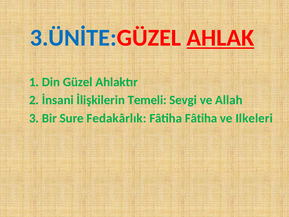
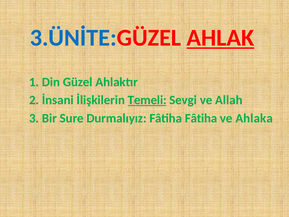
Temeli underline: none -> present
Fedakârlık: Fedakârlık -> Durmalıyız
Ilkeleri: Ilkeleri -> Ahlaka
